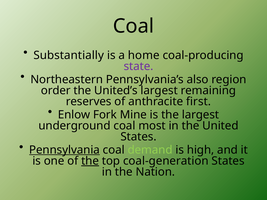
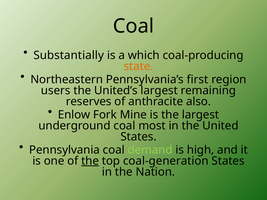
home: home -> which
state colour: purple -> orange
also: also -> first
order: order -> users
first: first -> also
Pennsylvania underline: present -> none
